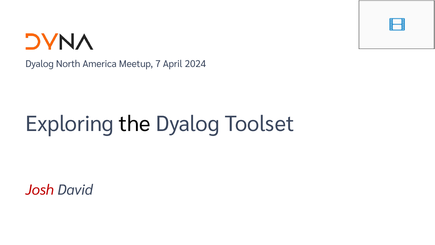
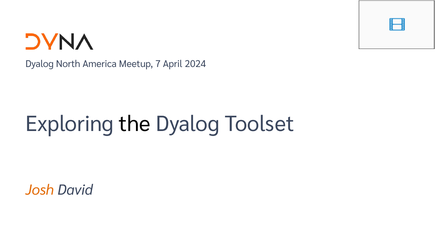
Josh colour: red -> orange
